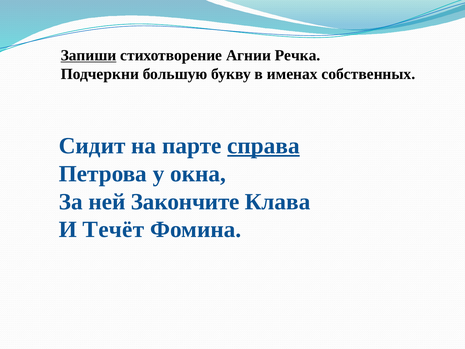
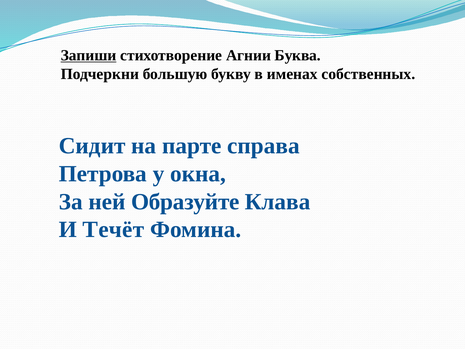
Речка: Речка -> Буква
справа underline: present -> none
Закончите: Закончите -> Образуйте
